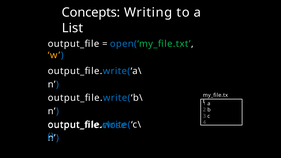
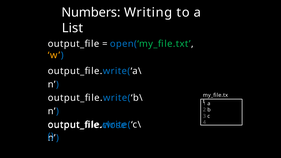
Concepts: Concepts -> Numbers
